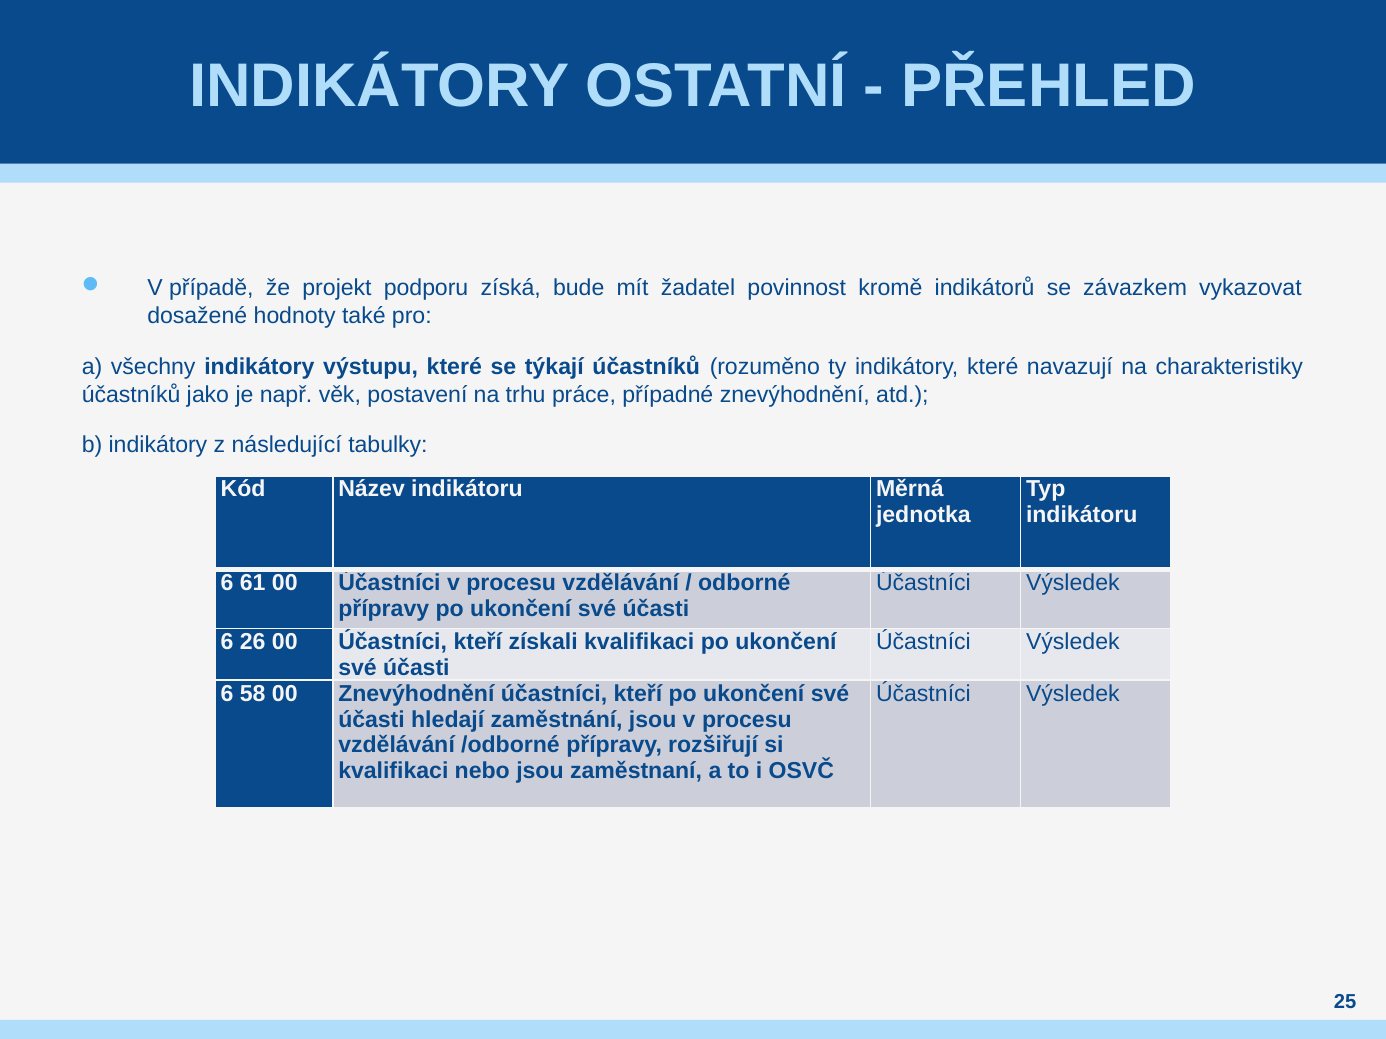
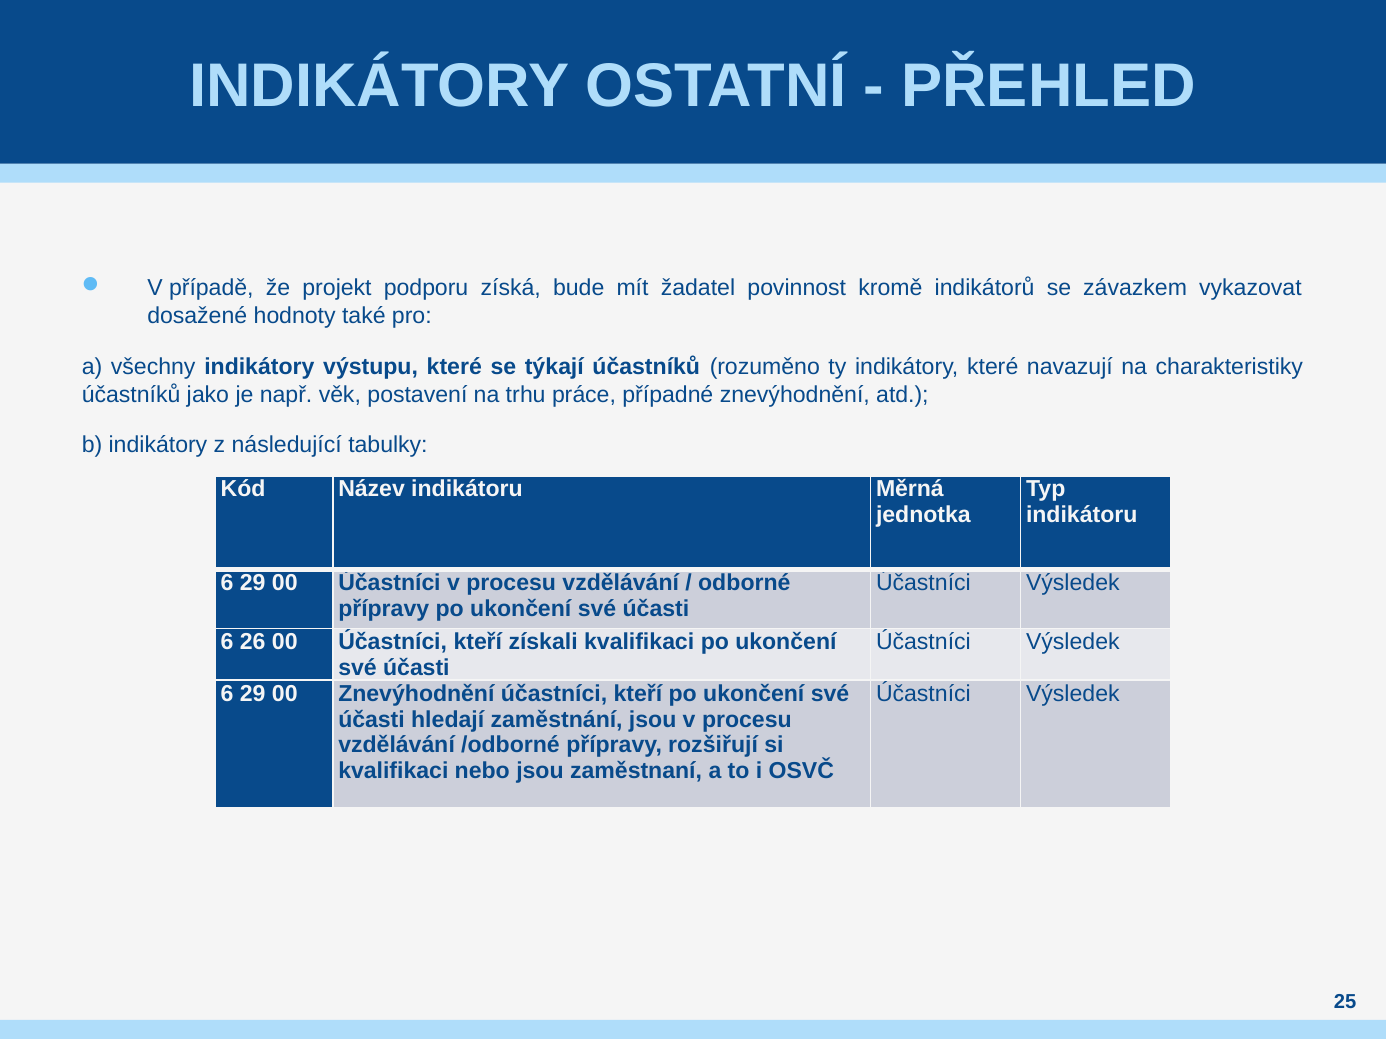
61 at (253, 583): 61 -> 29
58 at (253, 694): 58 -> 29
